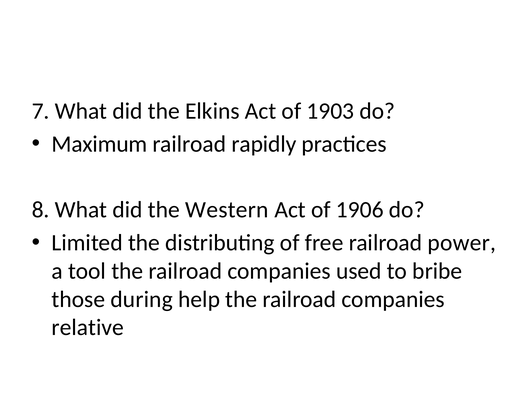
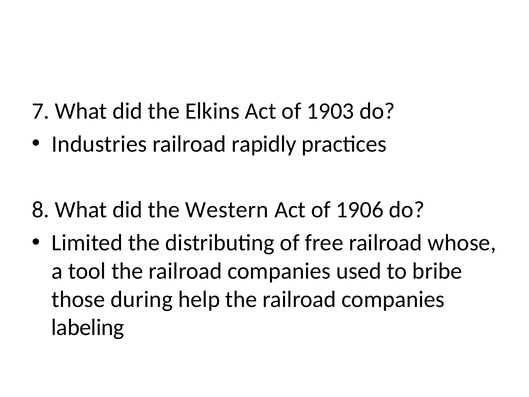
Maximum: Maximum -> Industries
power: power -> whose
relative: relative -> labeling
